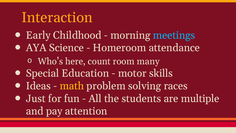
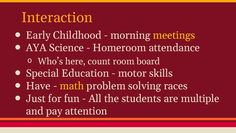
meetings colour: light blue -> yellow
many: many -> board
Ideas: Ideas -> Have
